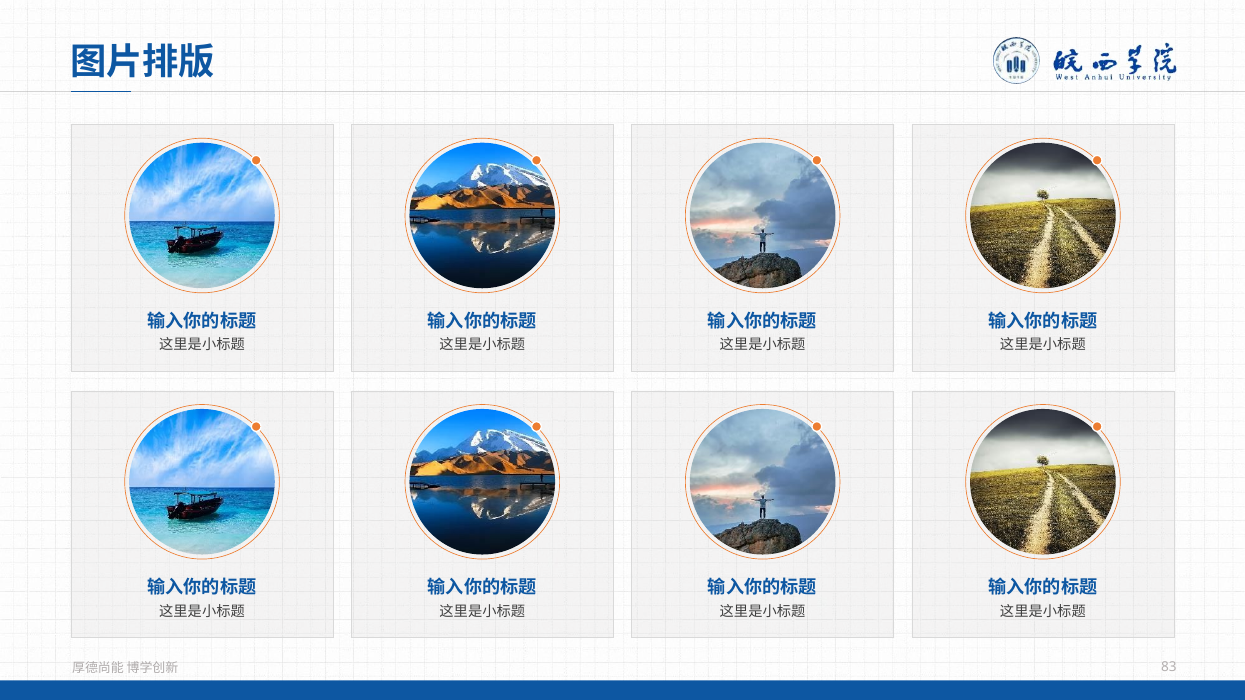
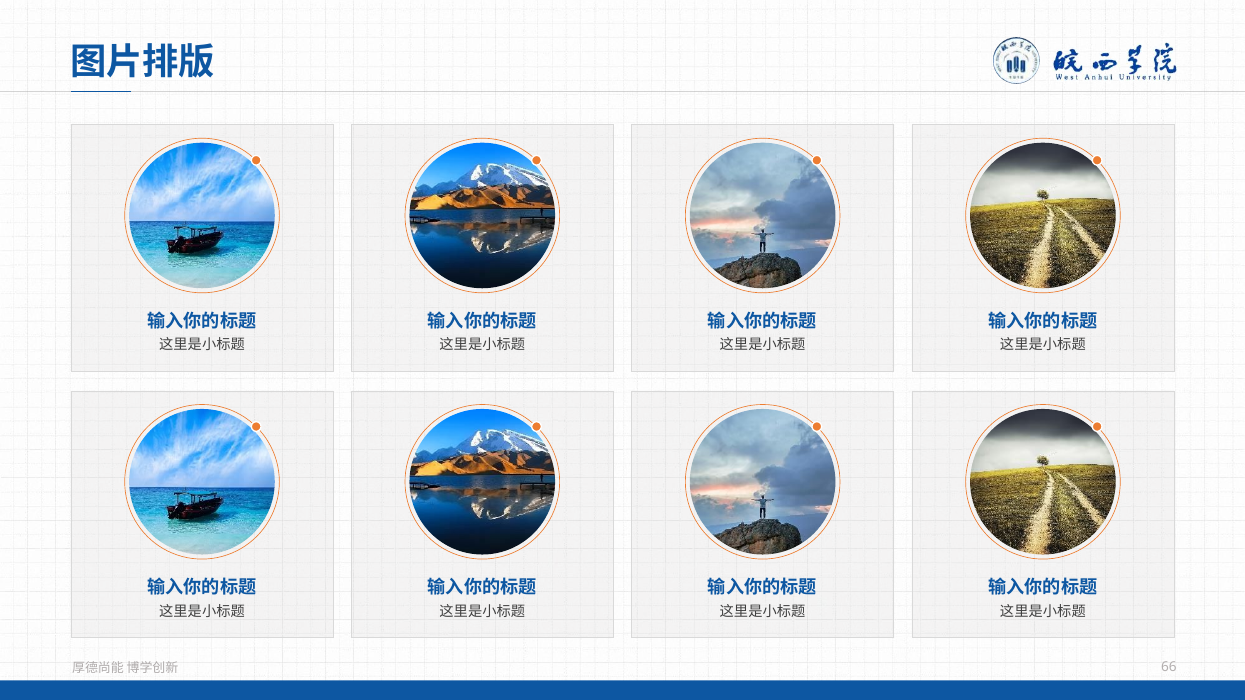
83: 83 -> 66
